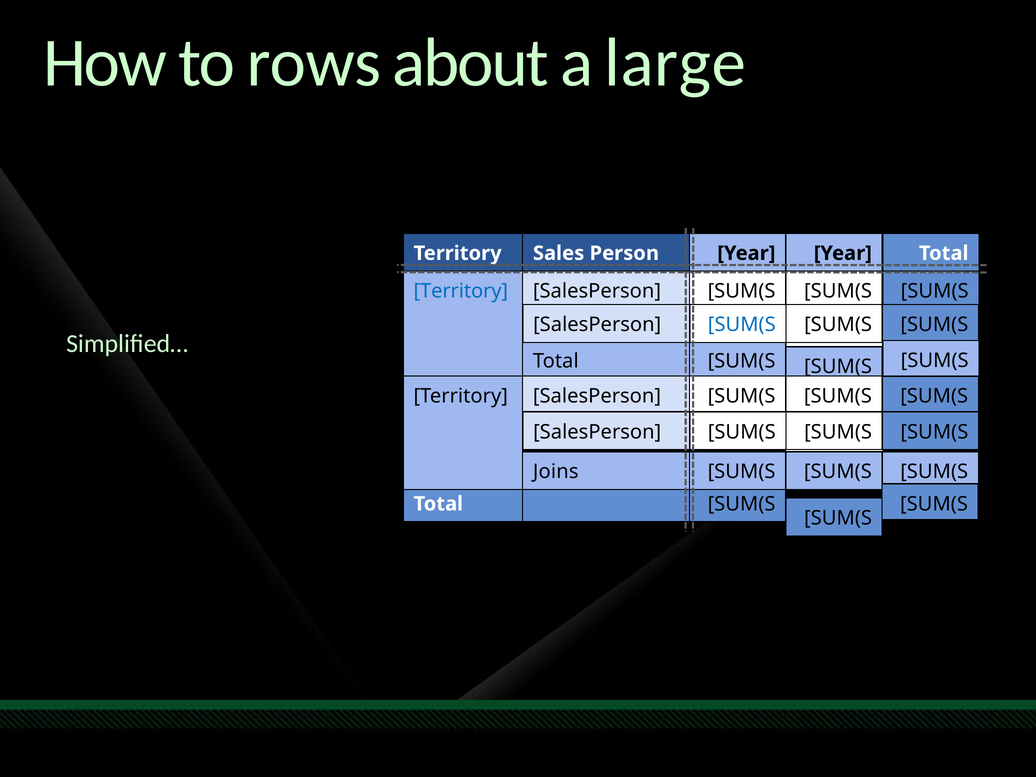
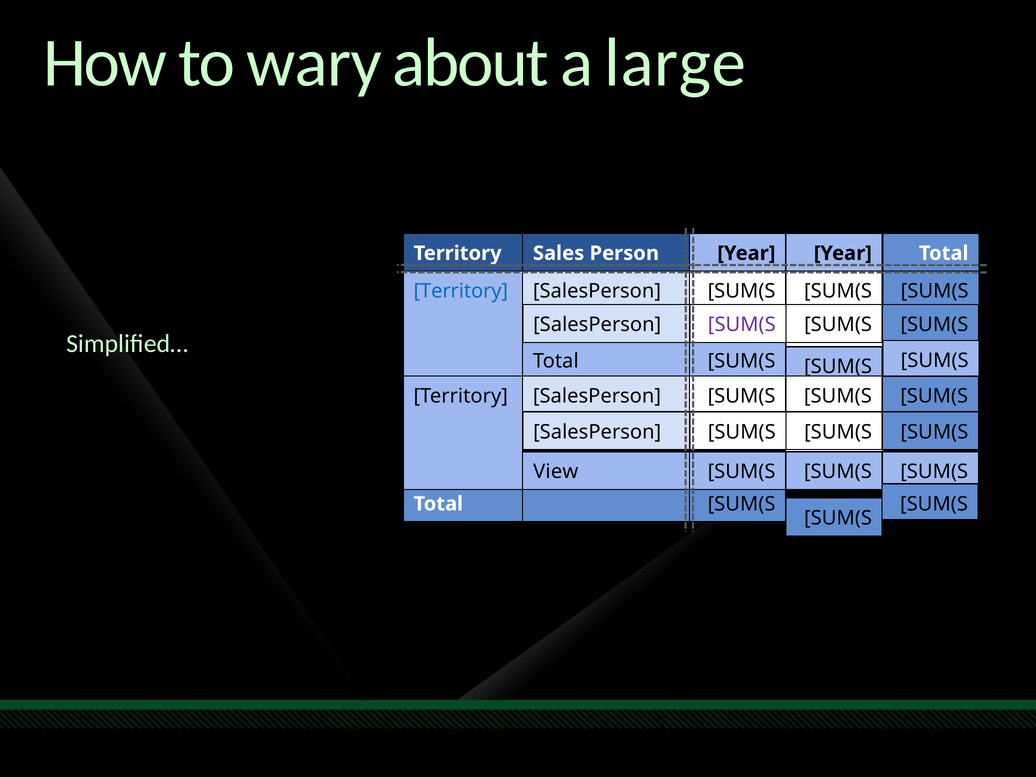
rows: rows -> wary
SUM(S at (742, 325) colour: blue -> purple
Joins: Joins -> View
